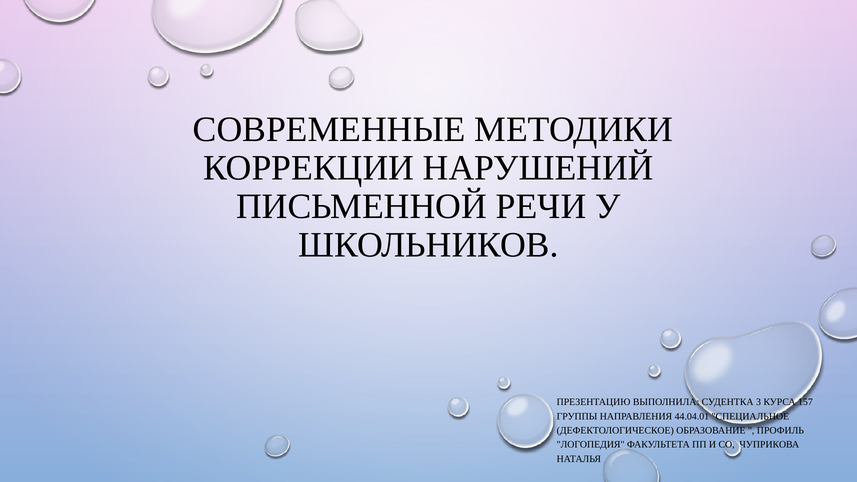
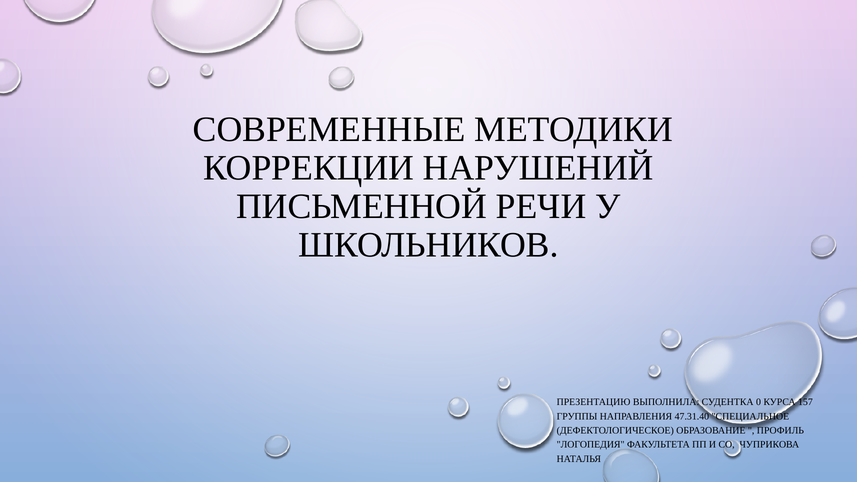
3: 3 -> 0
44.04.01: 44.04.01 -> 47.31.40
